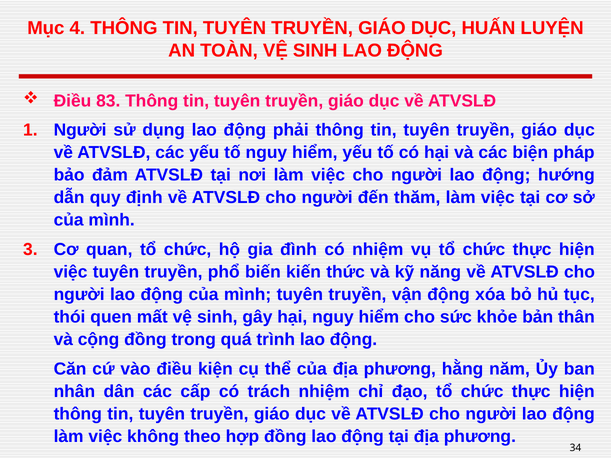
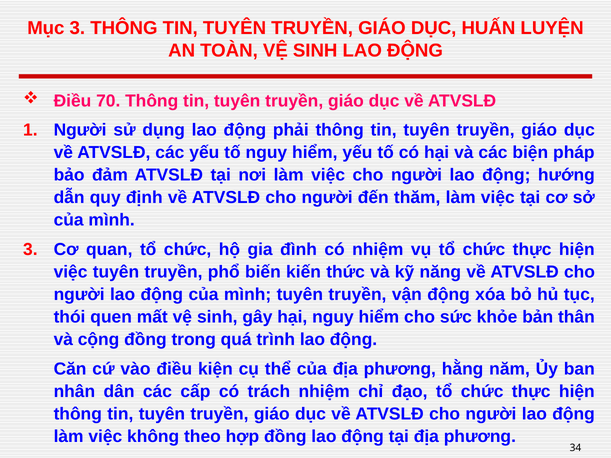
Mục 4: 4 -> 3
83: 83 -> 70
